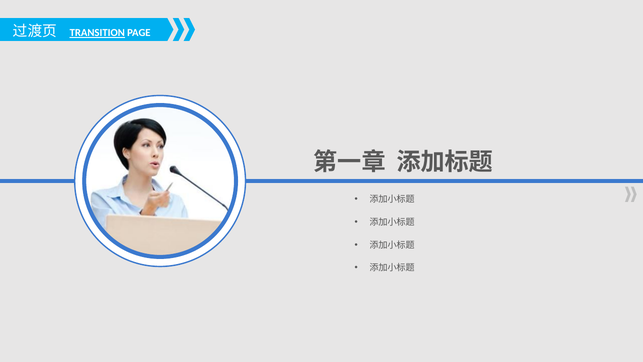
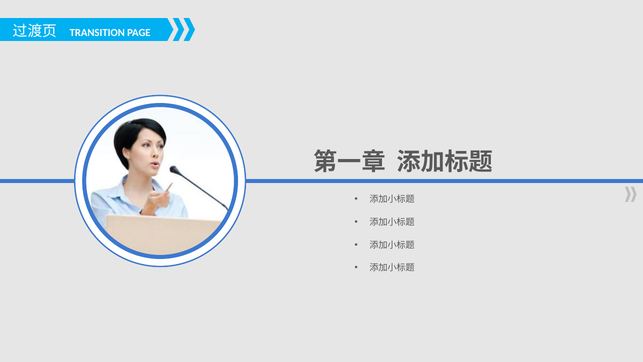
TRANSITION underline: present -> none
